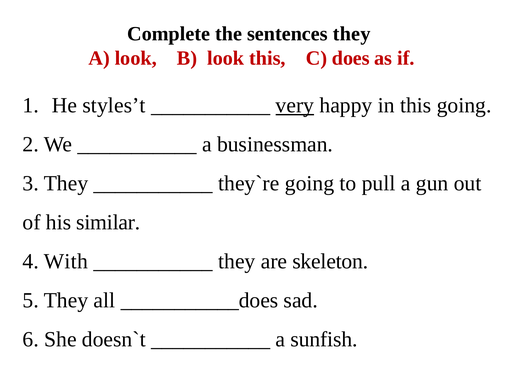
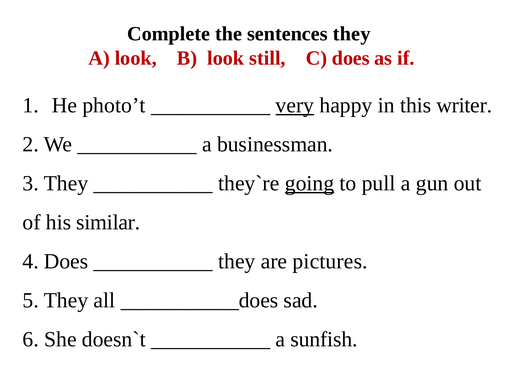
look this: this -> still
styles’t: styles’t -> photo’t
this going: going -> writer
going at (310, 183) underline: none -> present
4 With: With -> Does
skeleton: skeleton -> pictures
